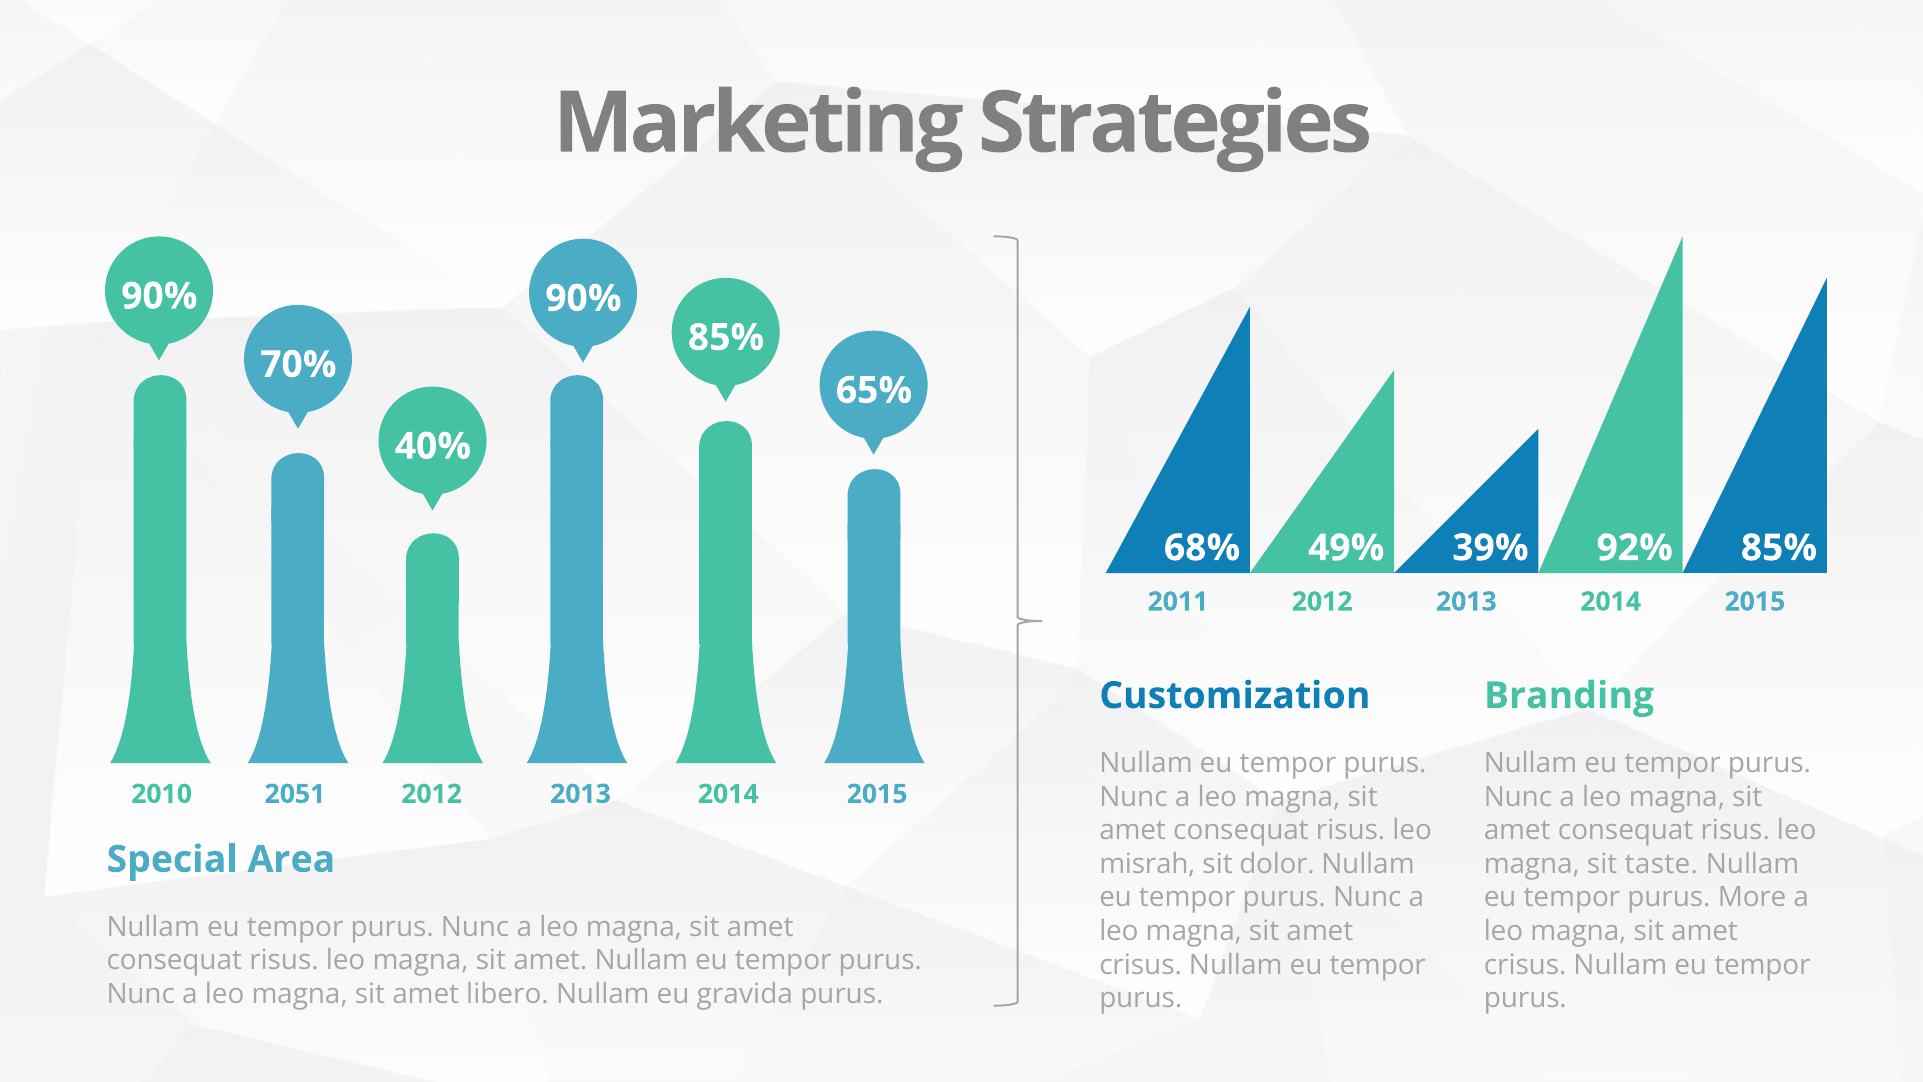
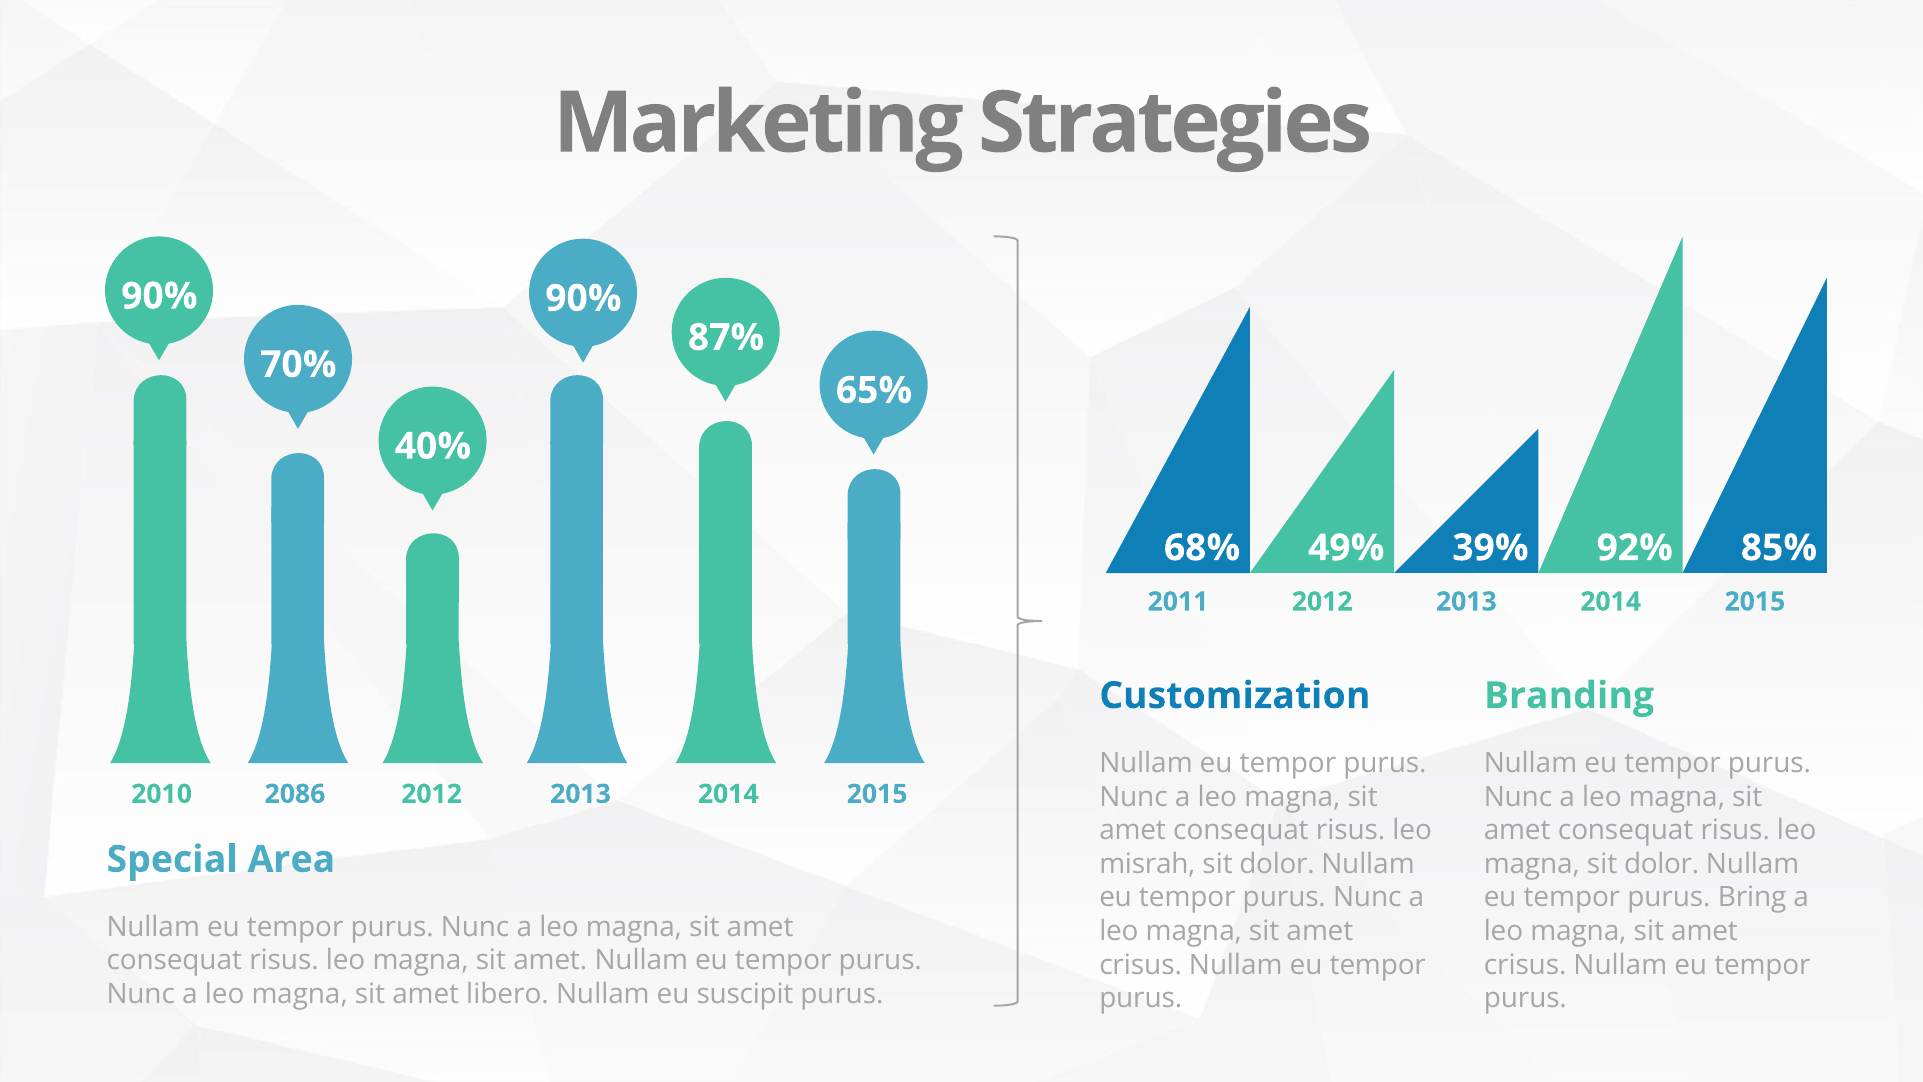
85% at (726, 338): 85% -> 87%
2051: 2051 -> 2086
magna sit taste: taste -> dolor
More: More -> Bring
gravida: gravida -> suscipit
